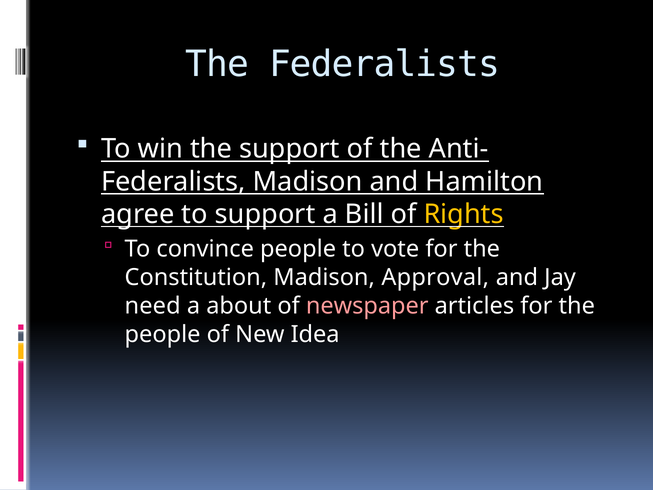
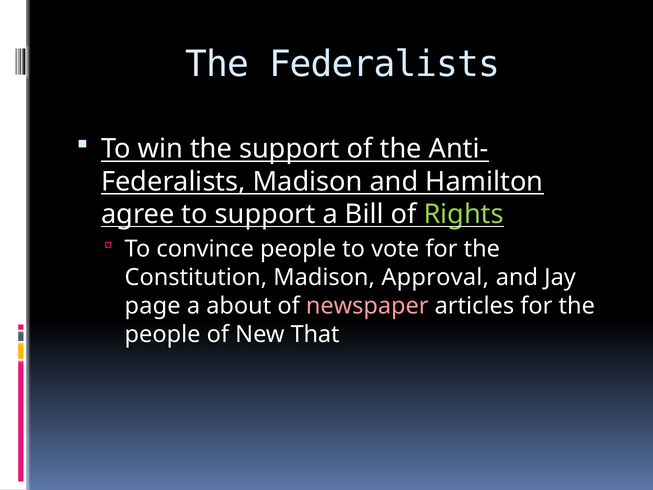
Rights colour: yellow -> light green
need: need -> page
Idea: Idea -> That
